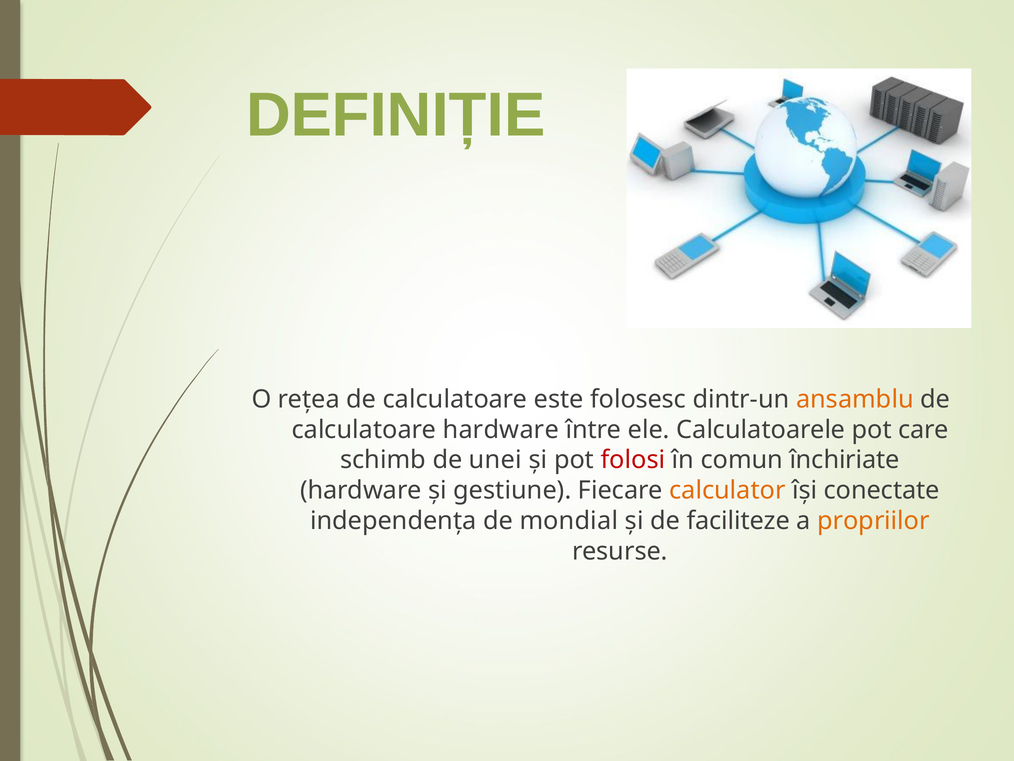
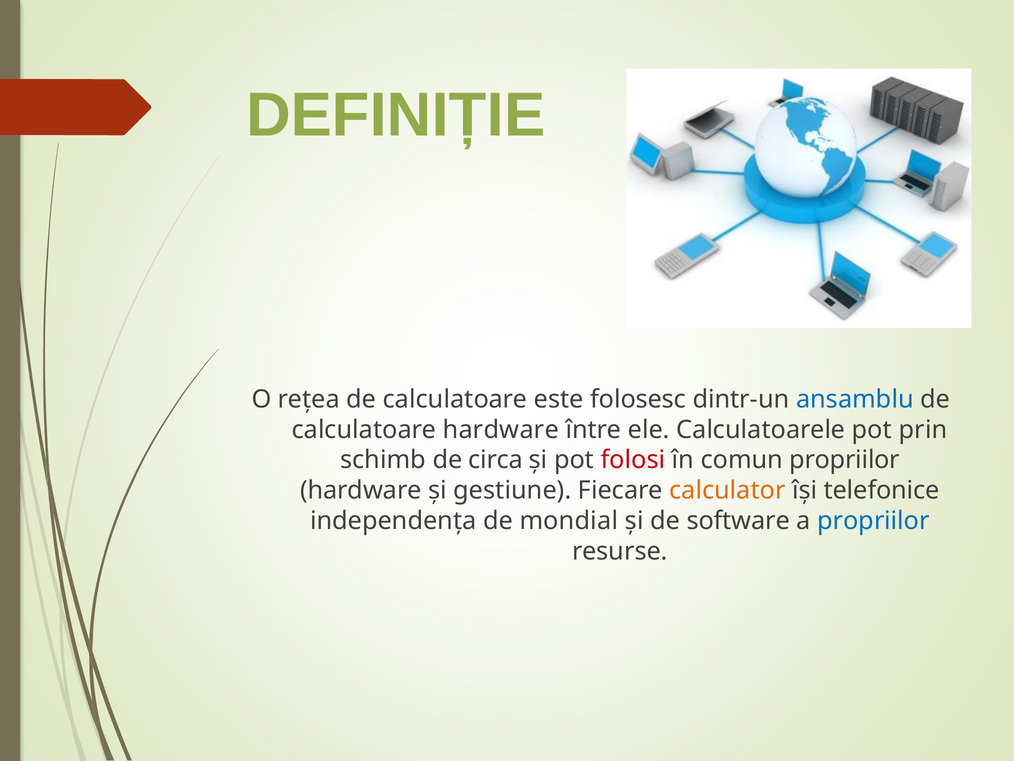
ansamblu colour: orange -> blue
care: care -> prin
unei: unei -> circa
comun închiriate: închiriate -> propriilor
conectate: conectate -> telefonice
faciliteze: faciliteze -> software
propriilor at (873, 521) colour: orange -> blue
